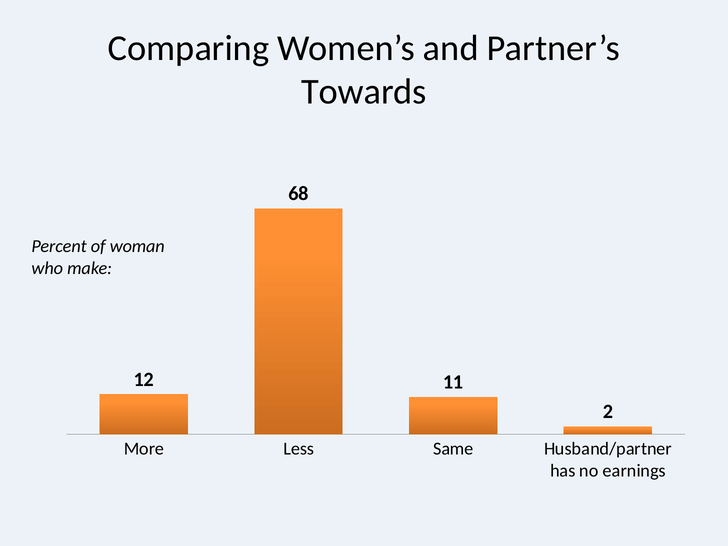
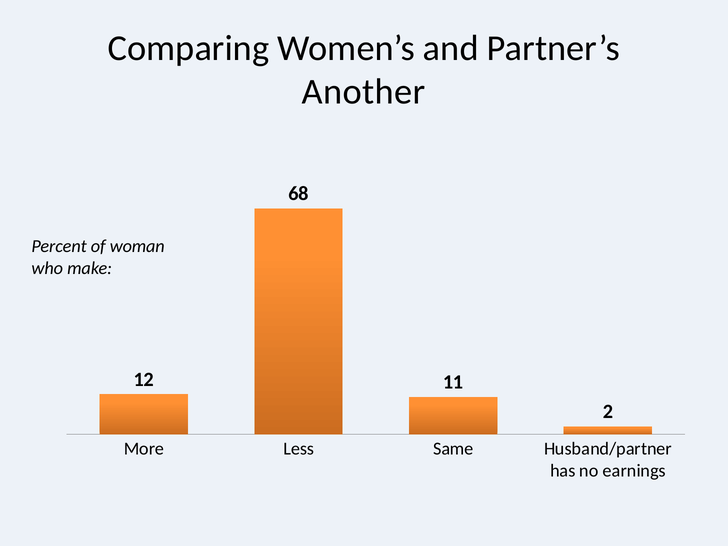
Towards: Towards -> Another
